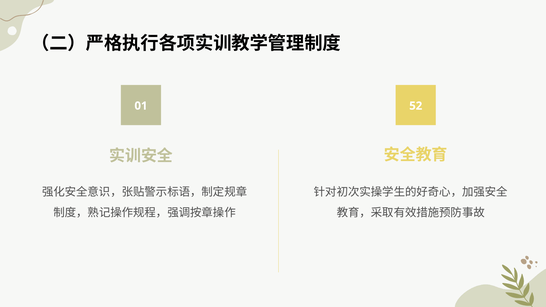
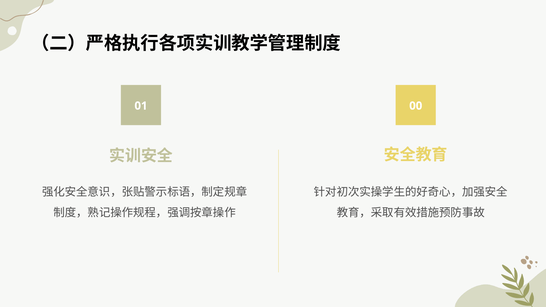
52: 52 -> 00
